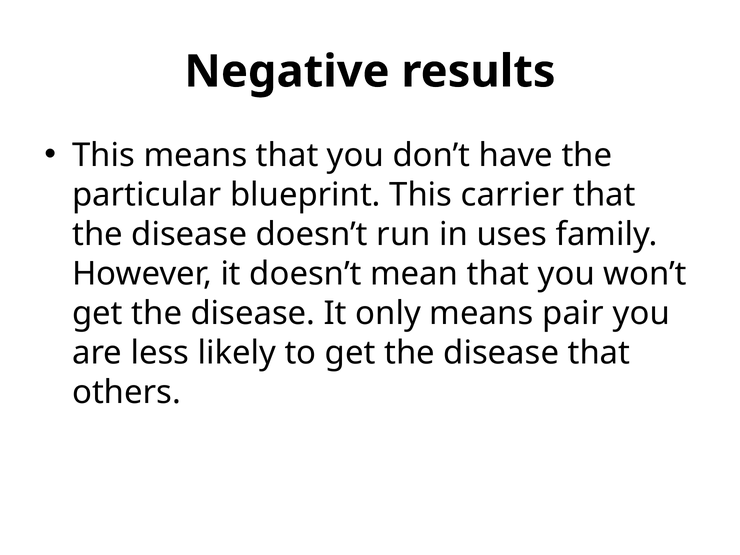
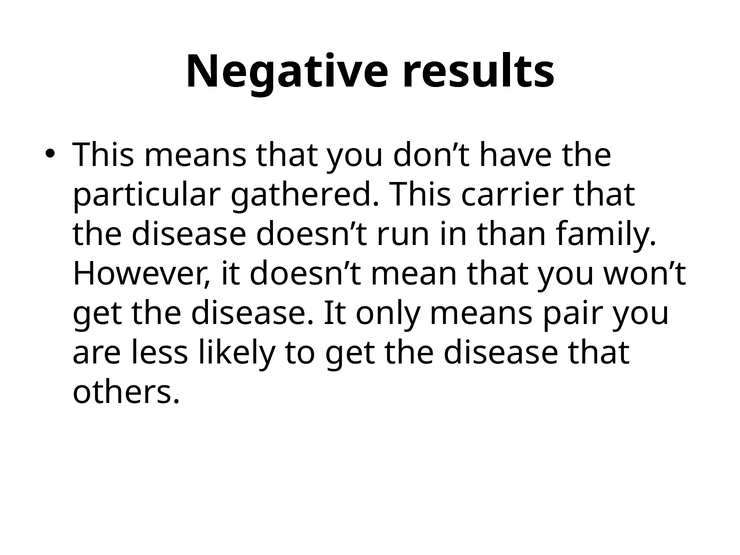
blueprint: blueprint -> gathered
uses: uses -> than
